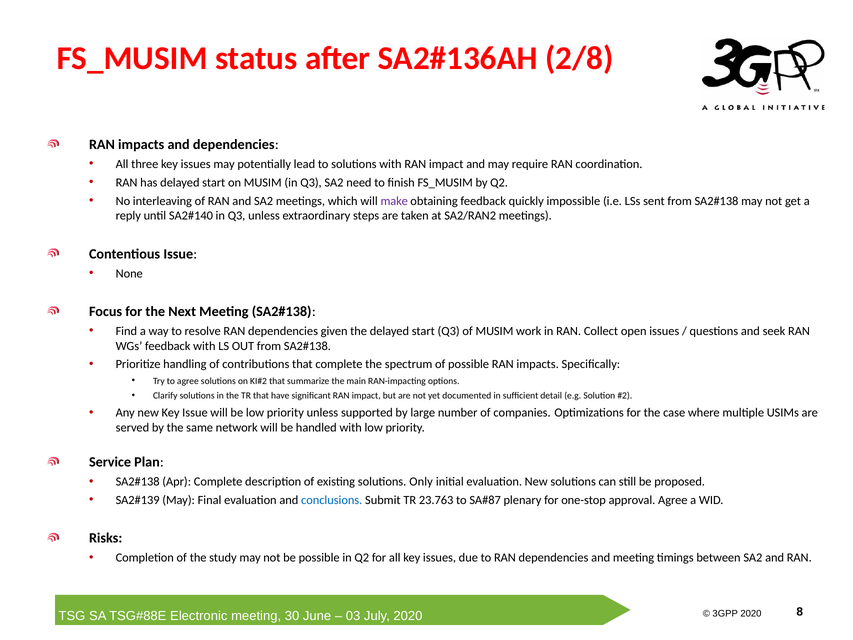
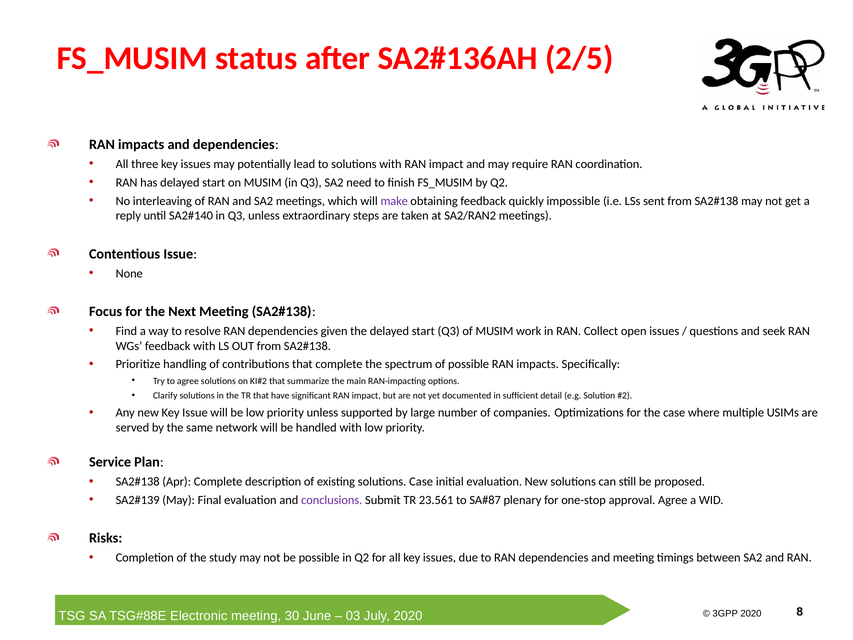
2/8: 2/8 -> 2/5
solutions Only: Only -> Case
conclusions colour: blue -> purple
23.763: 23.763 -> 23.561
